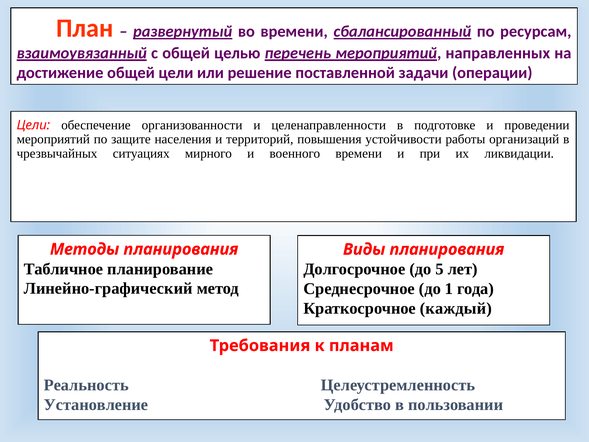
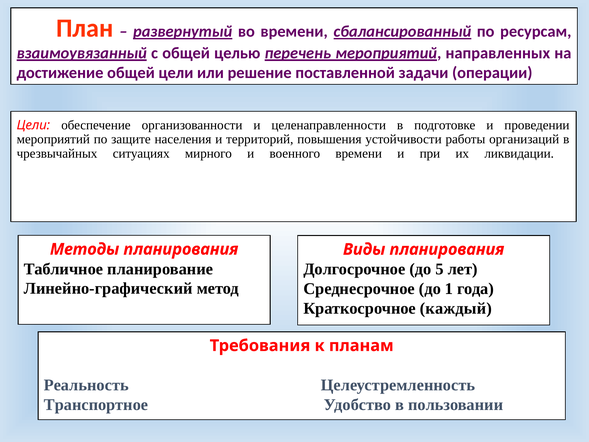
Установление: Установление -> Транспортное
